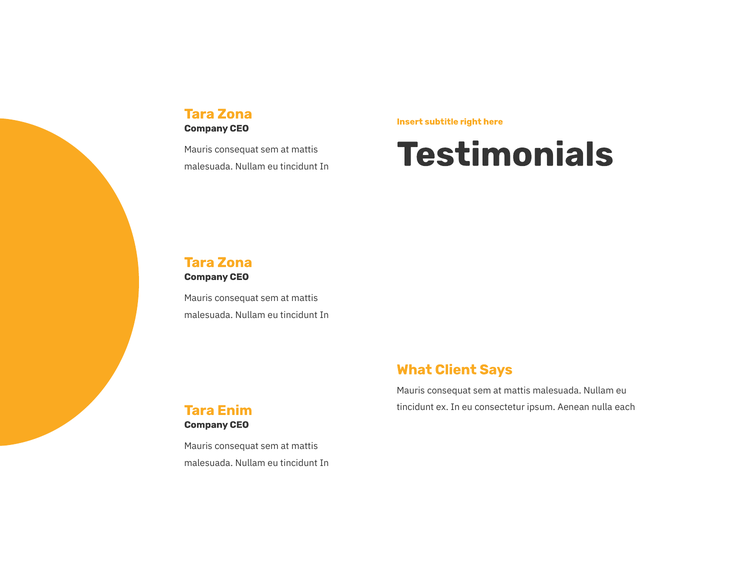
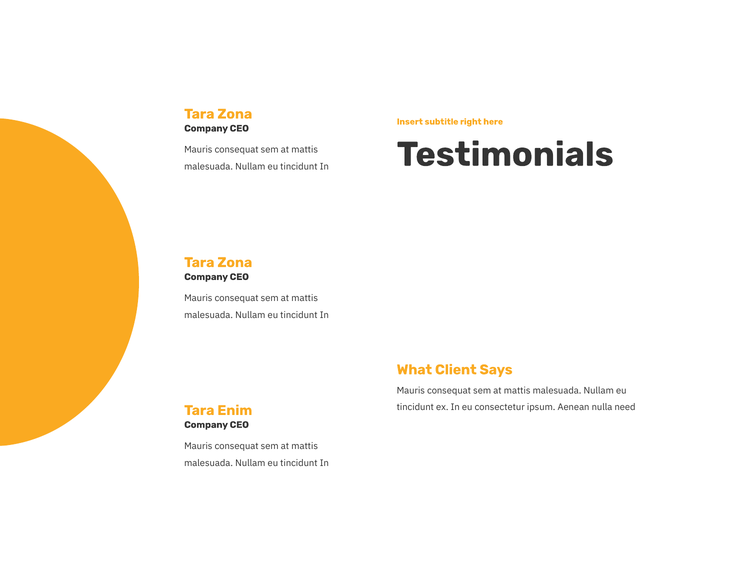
each: each -> need
